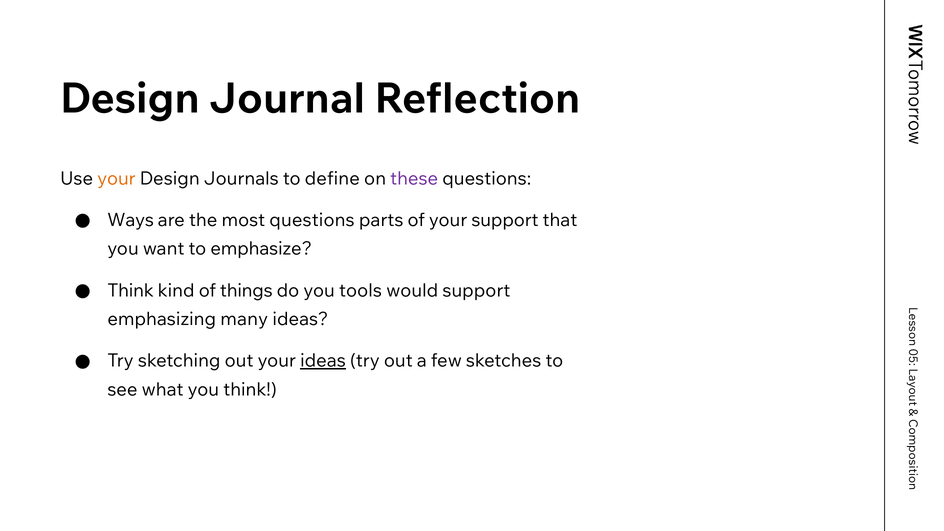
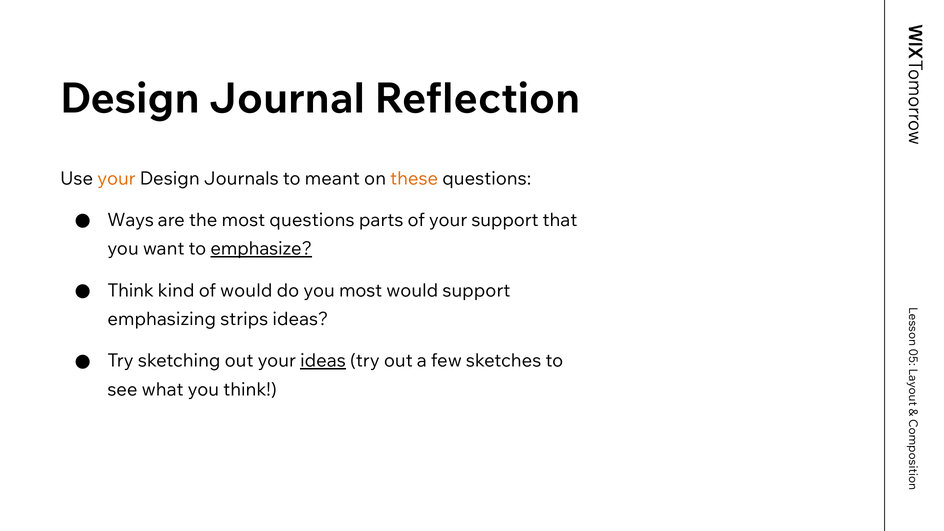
define: define -> meant
these colour: purple -> orange
emphasize underline: none -> present
of things: things -> would
you tools: tools -> most
many: many -> strips
